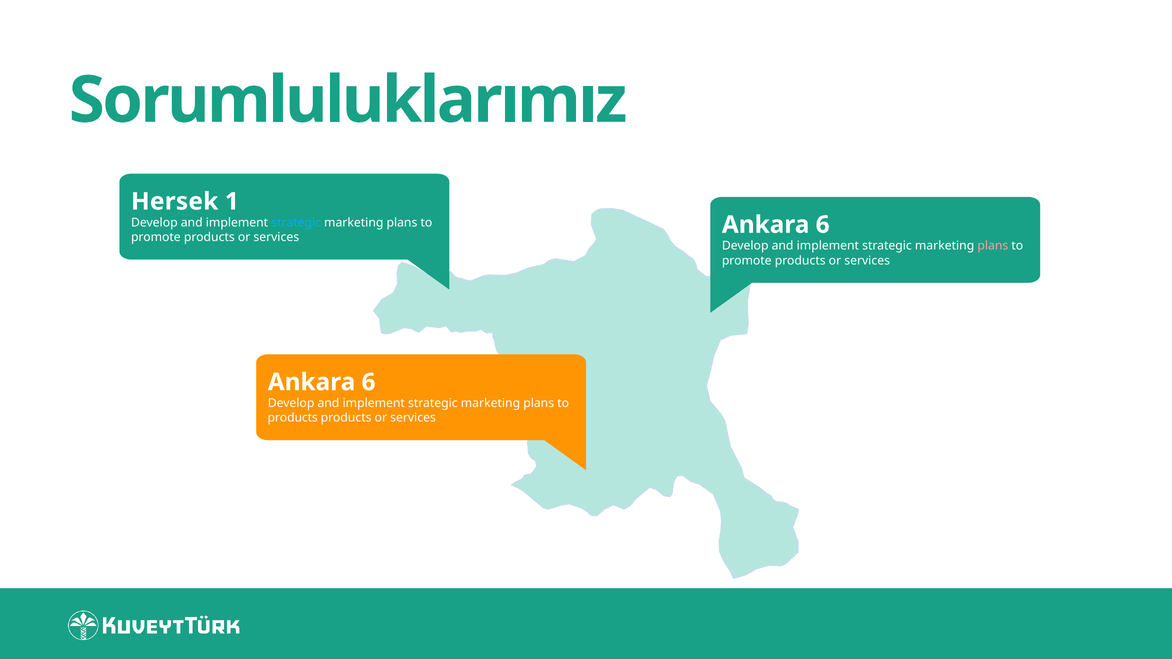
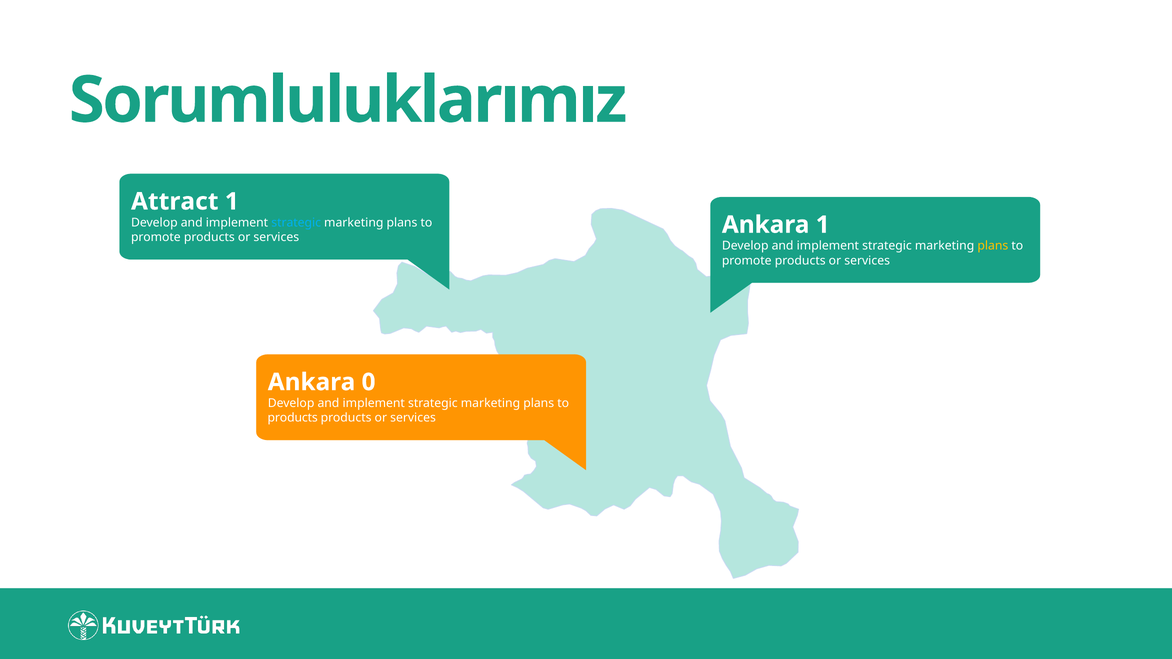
Hersek: Hersek -> Attract
6 at (823, 225): 6 -> 1
plans at (993, 246) colour: pink -> yellow
6 at (369, 382): 6 -> 0
